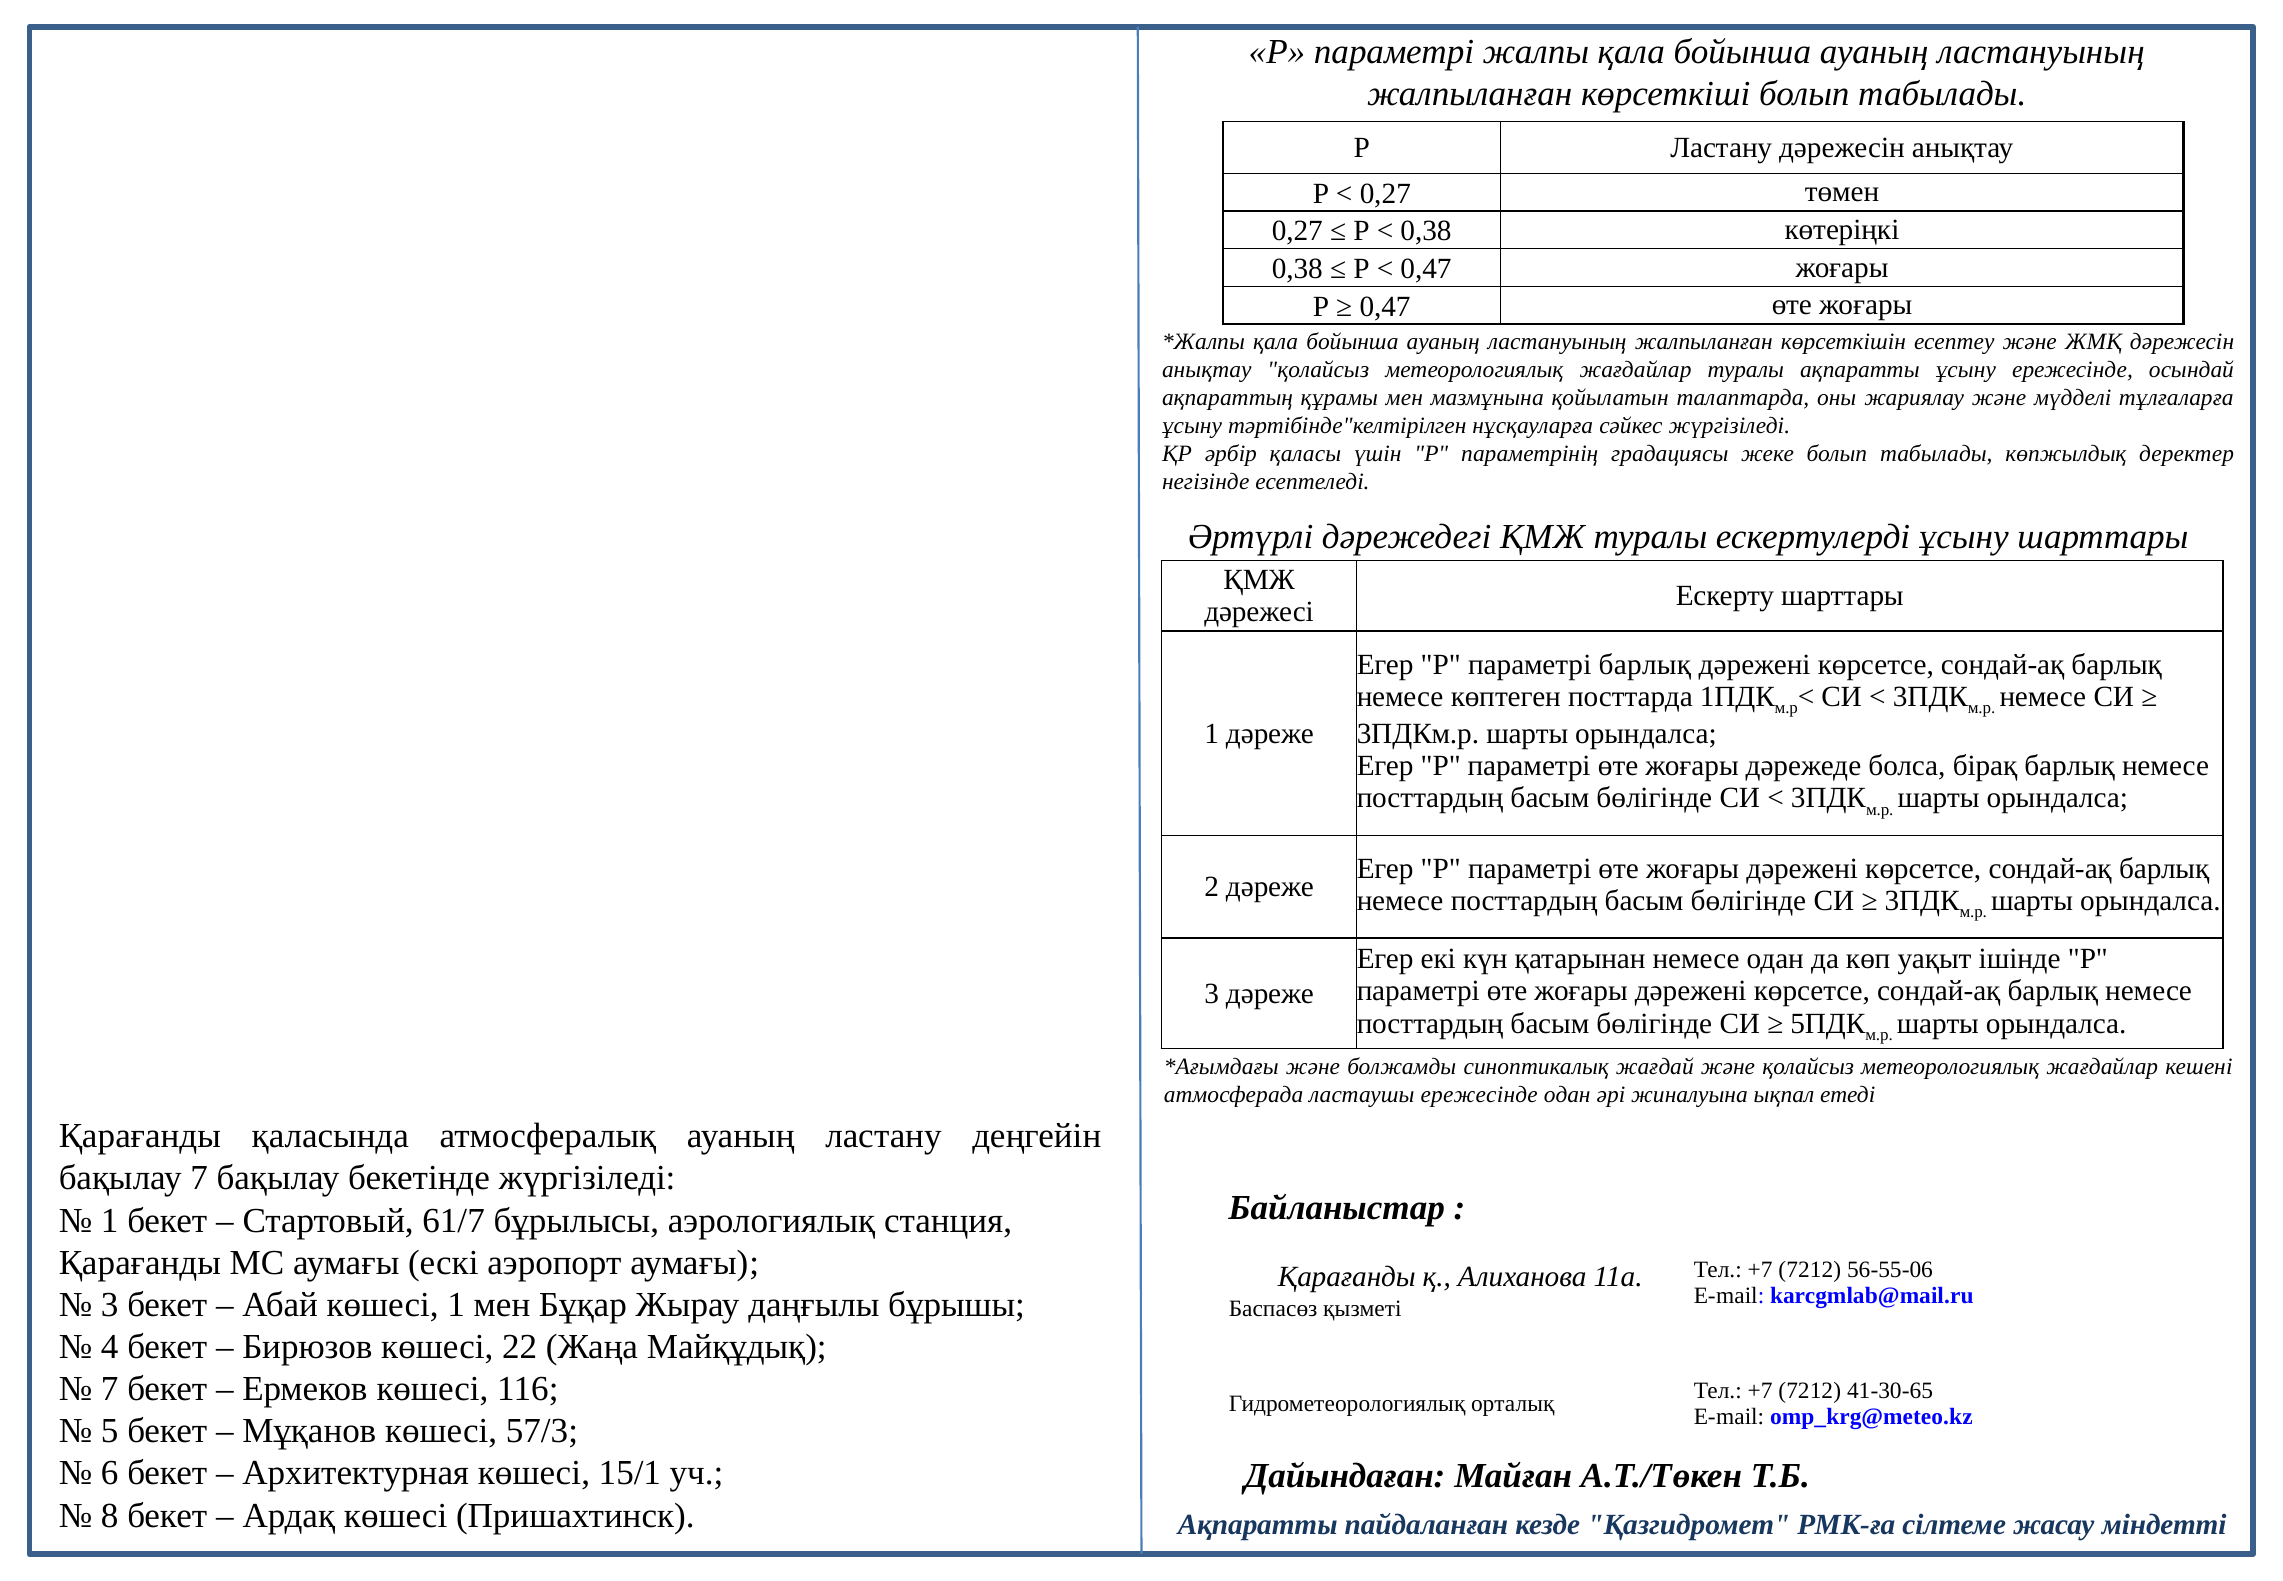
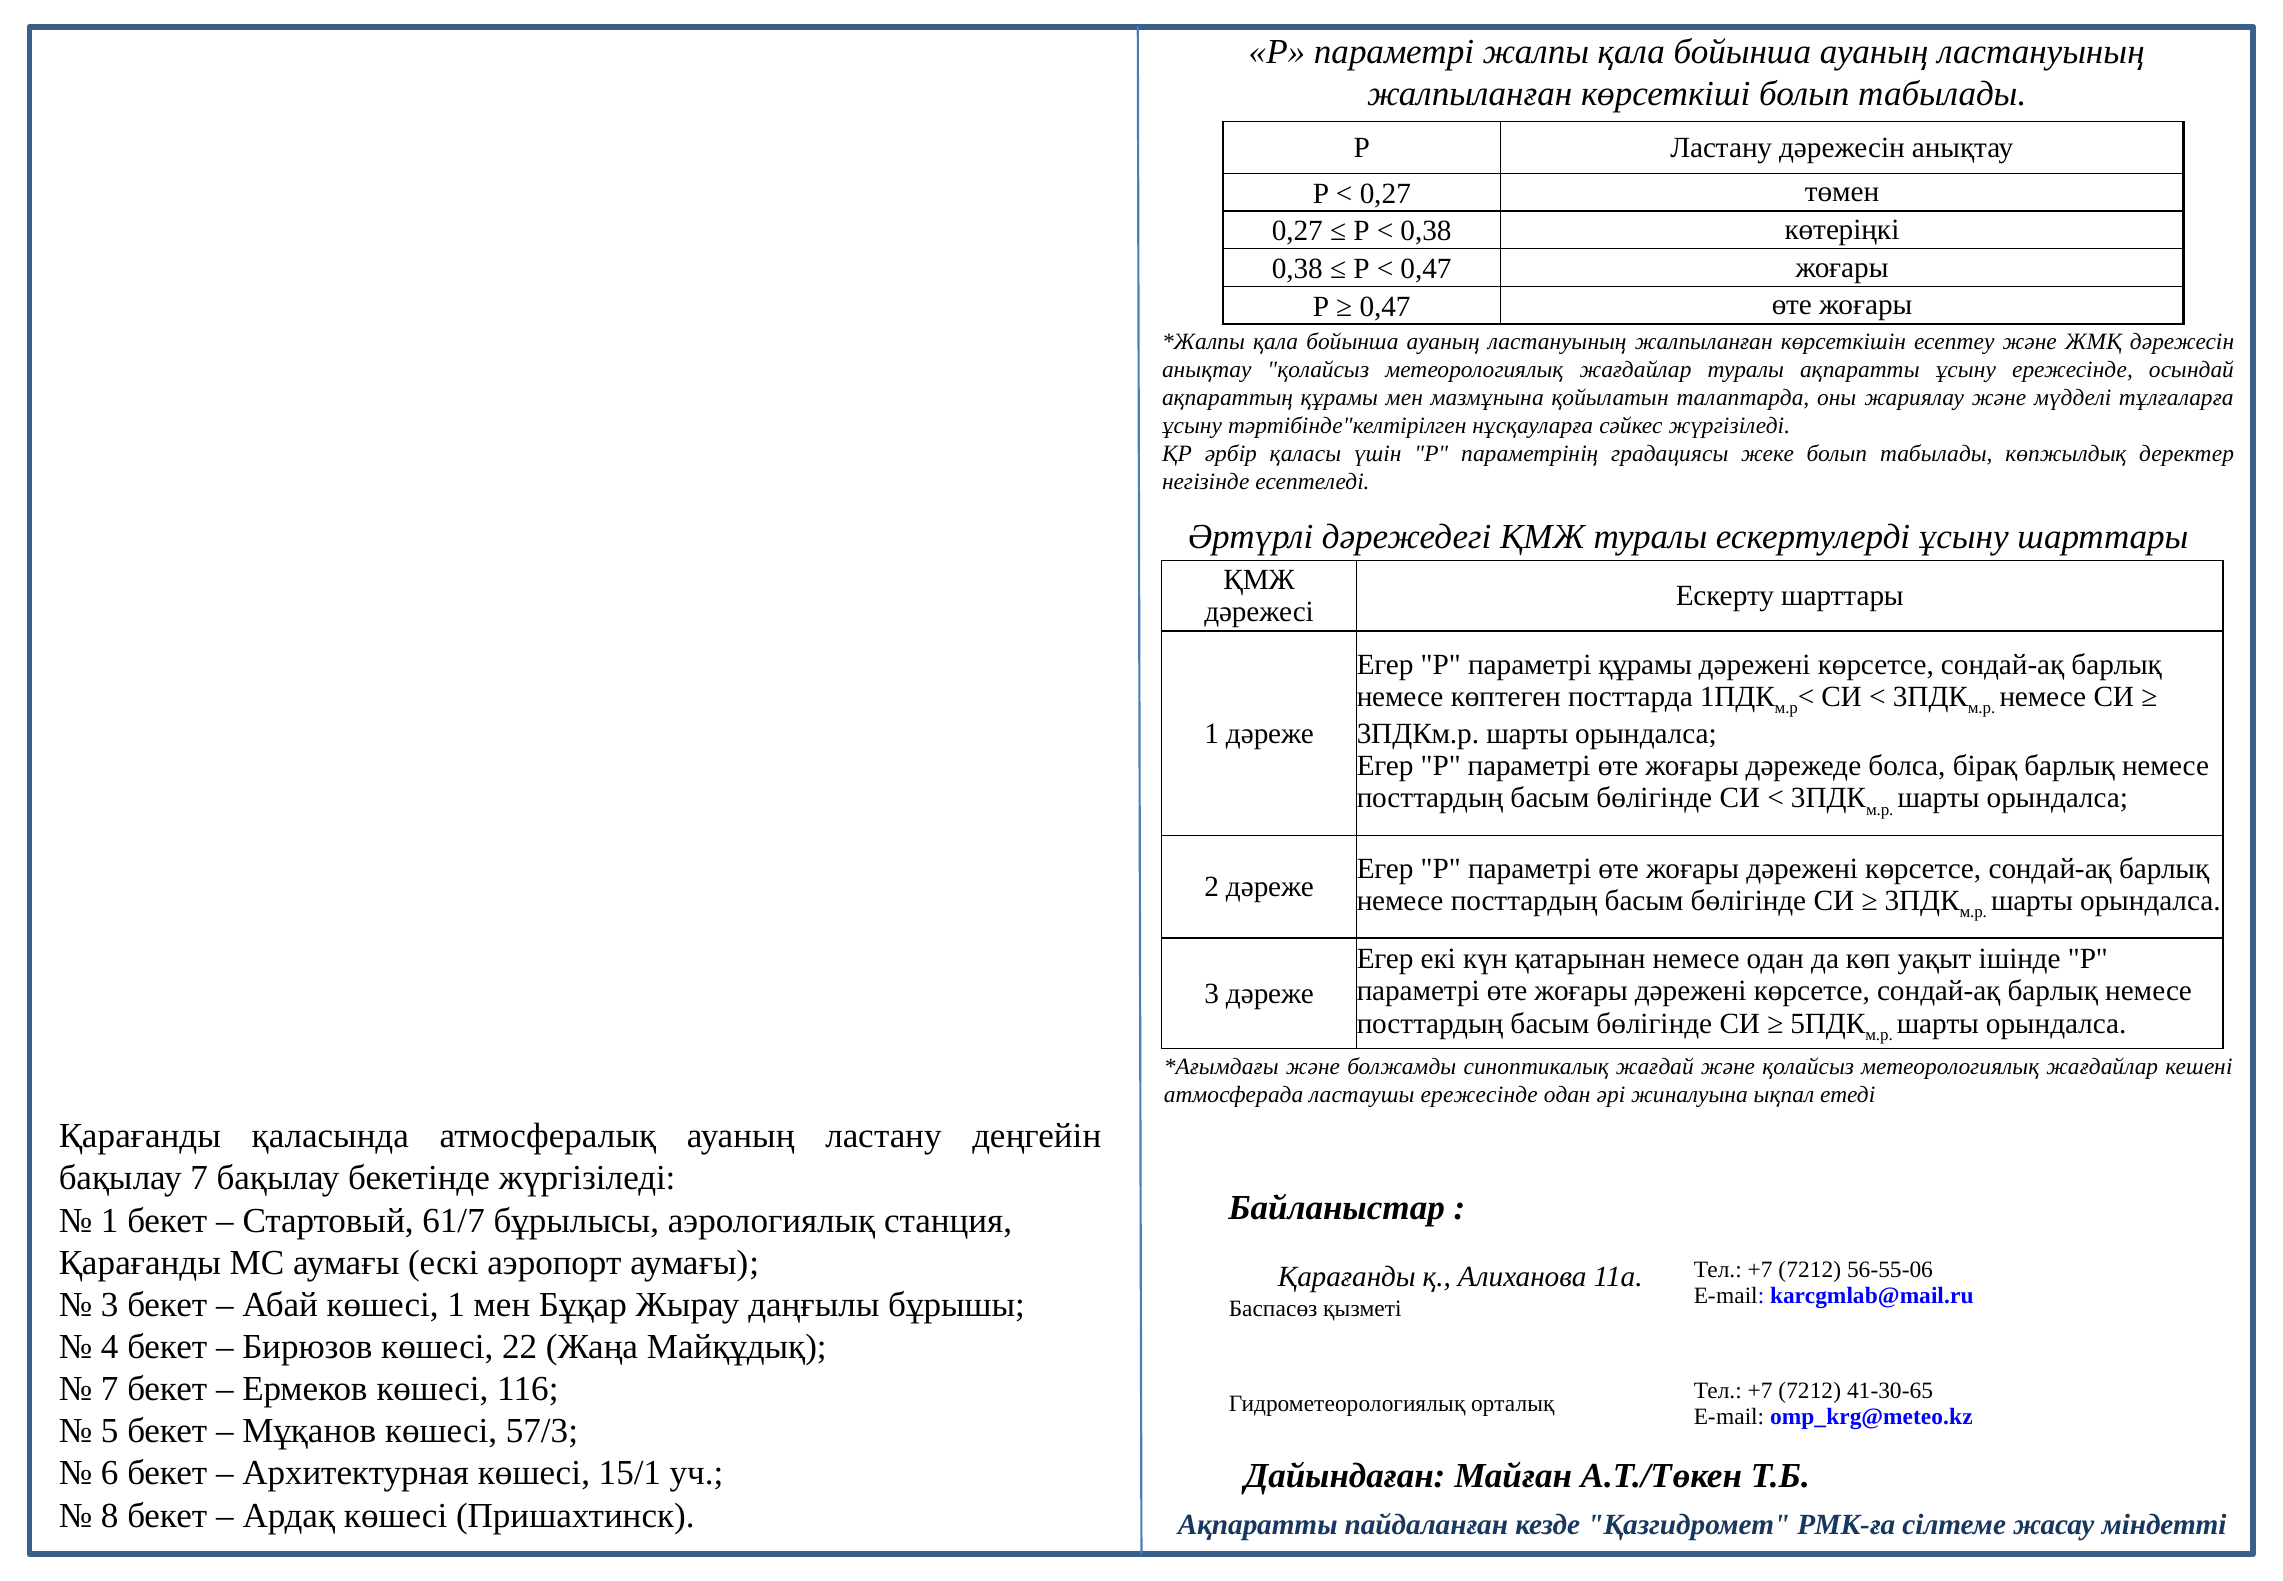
параметрі барлық: барлық -> құрамы
